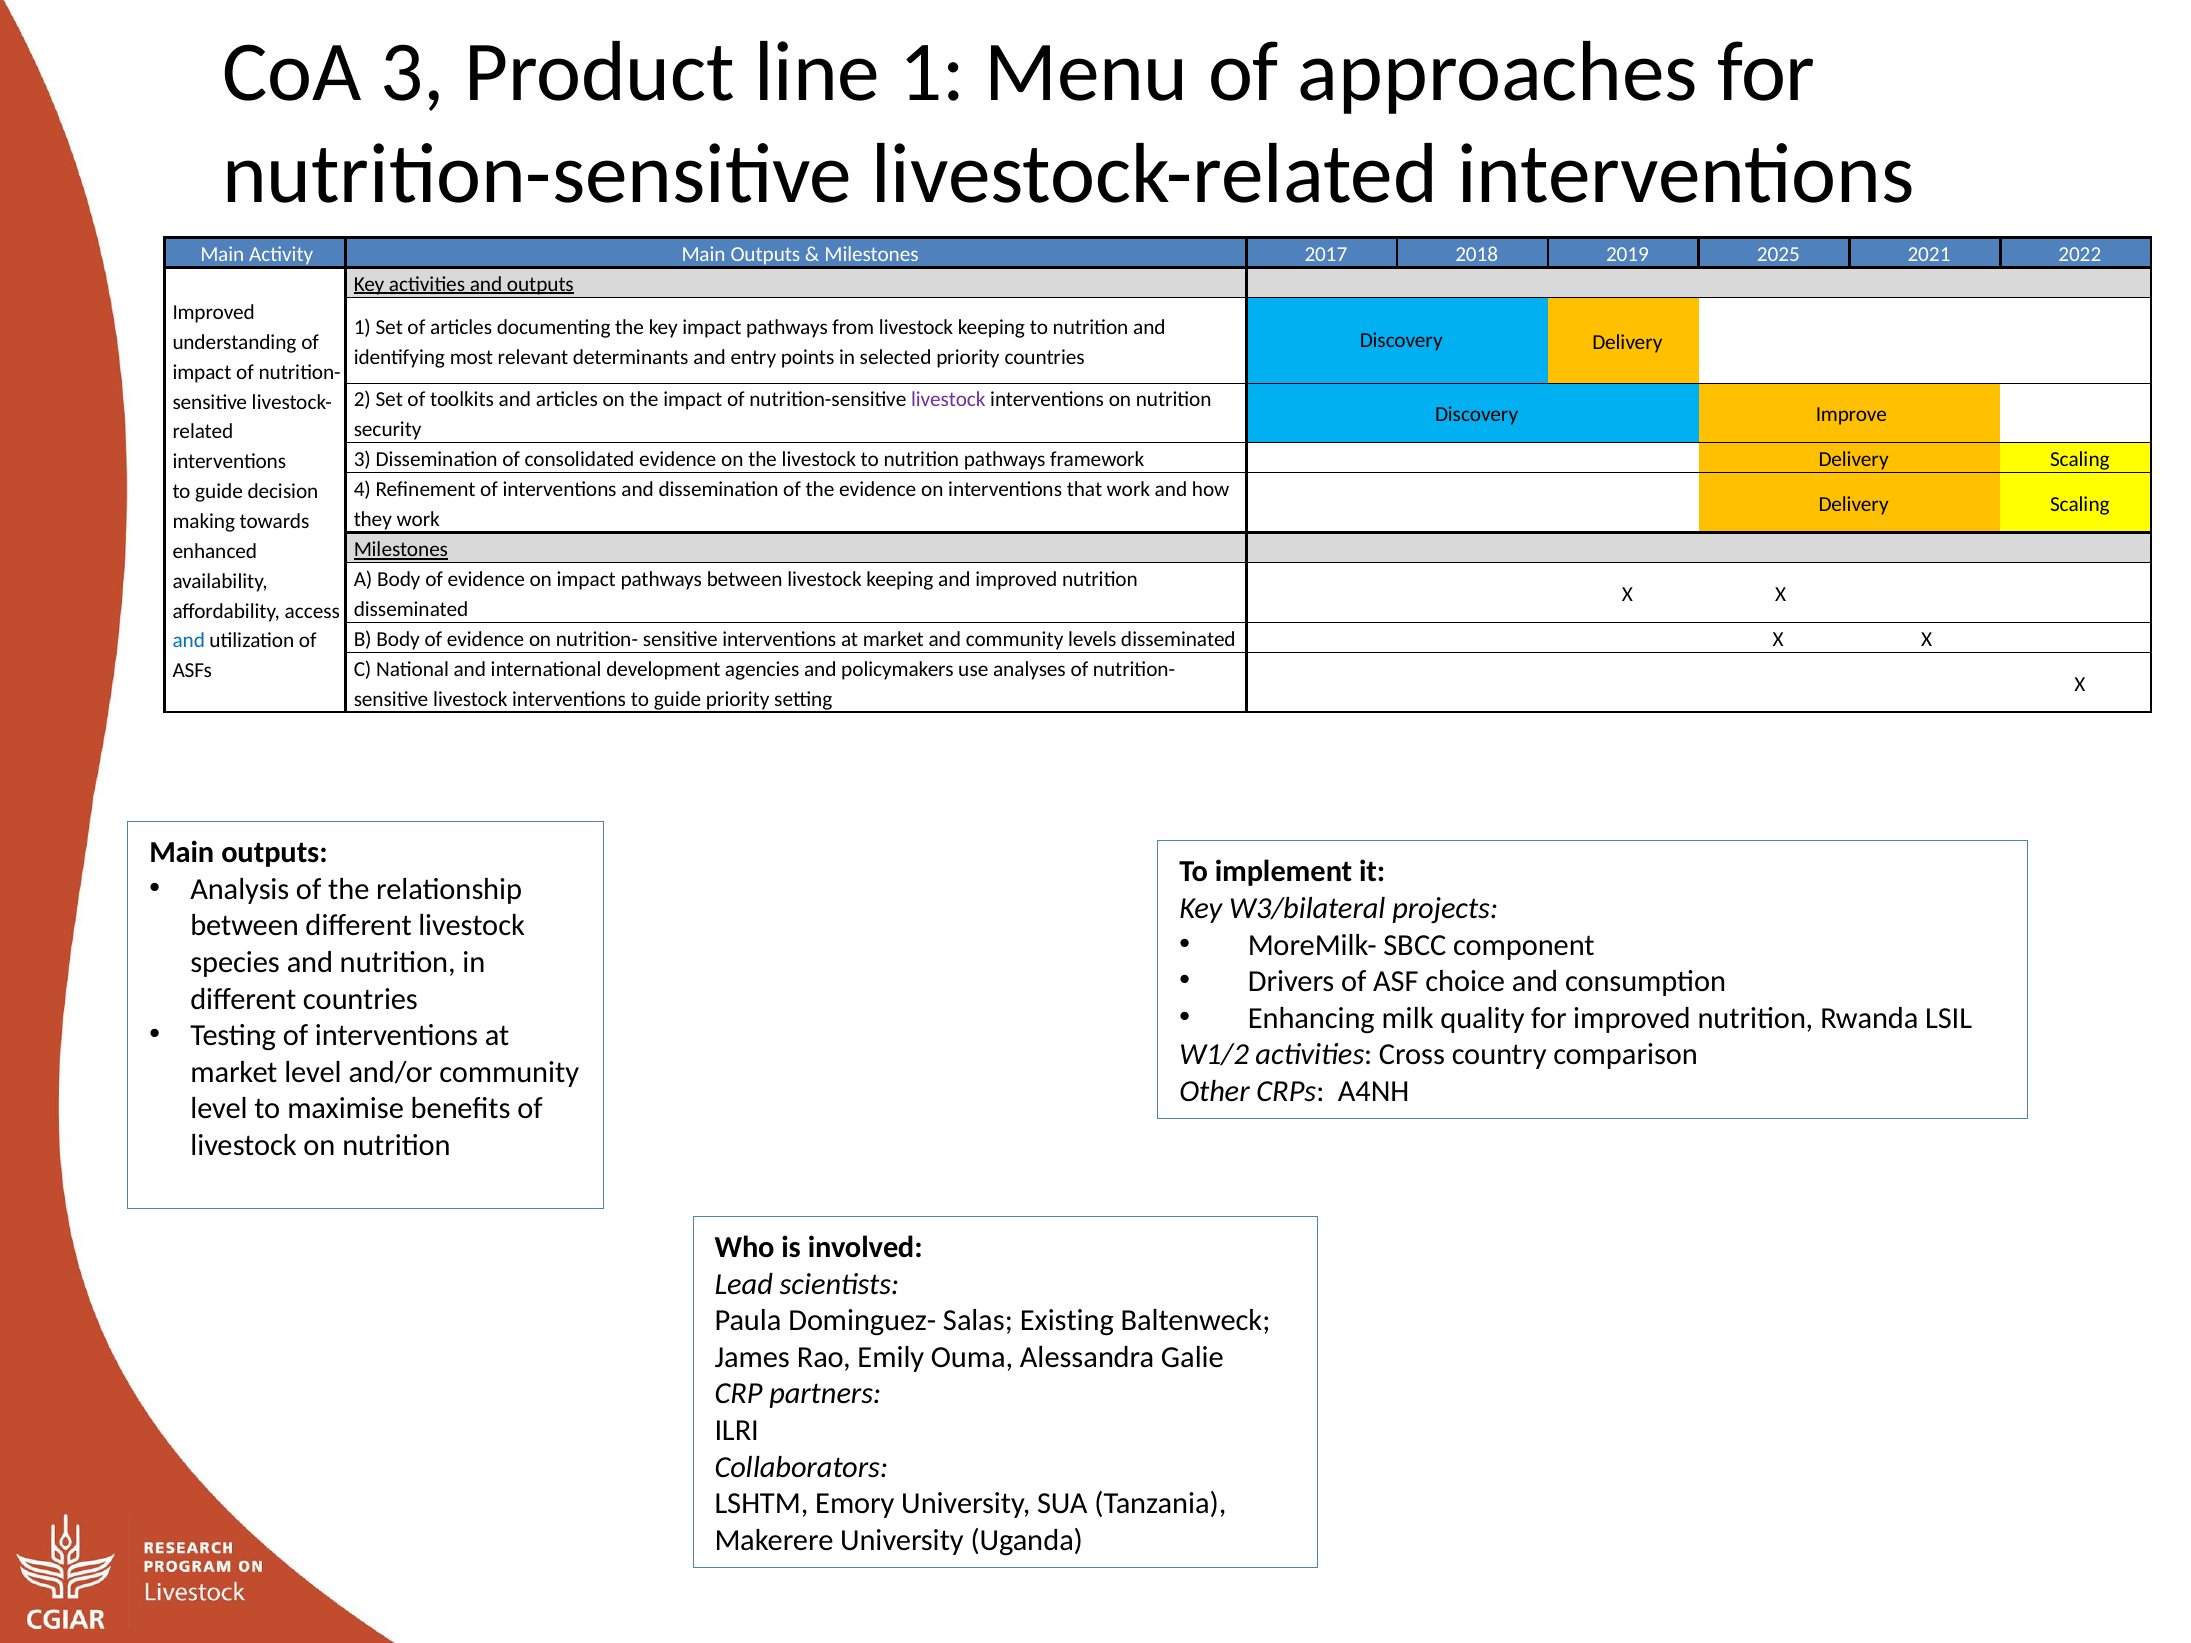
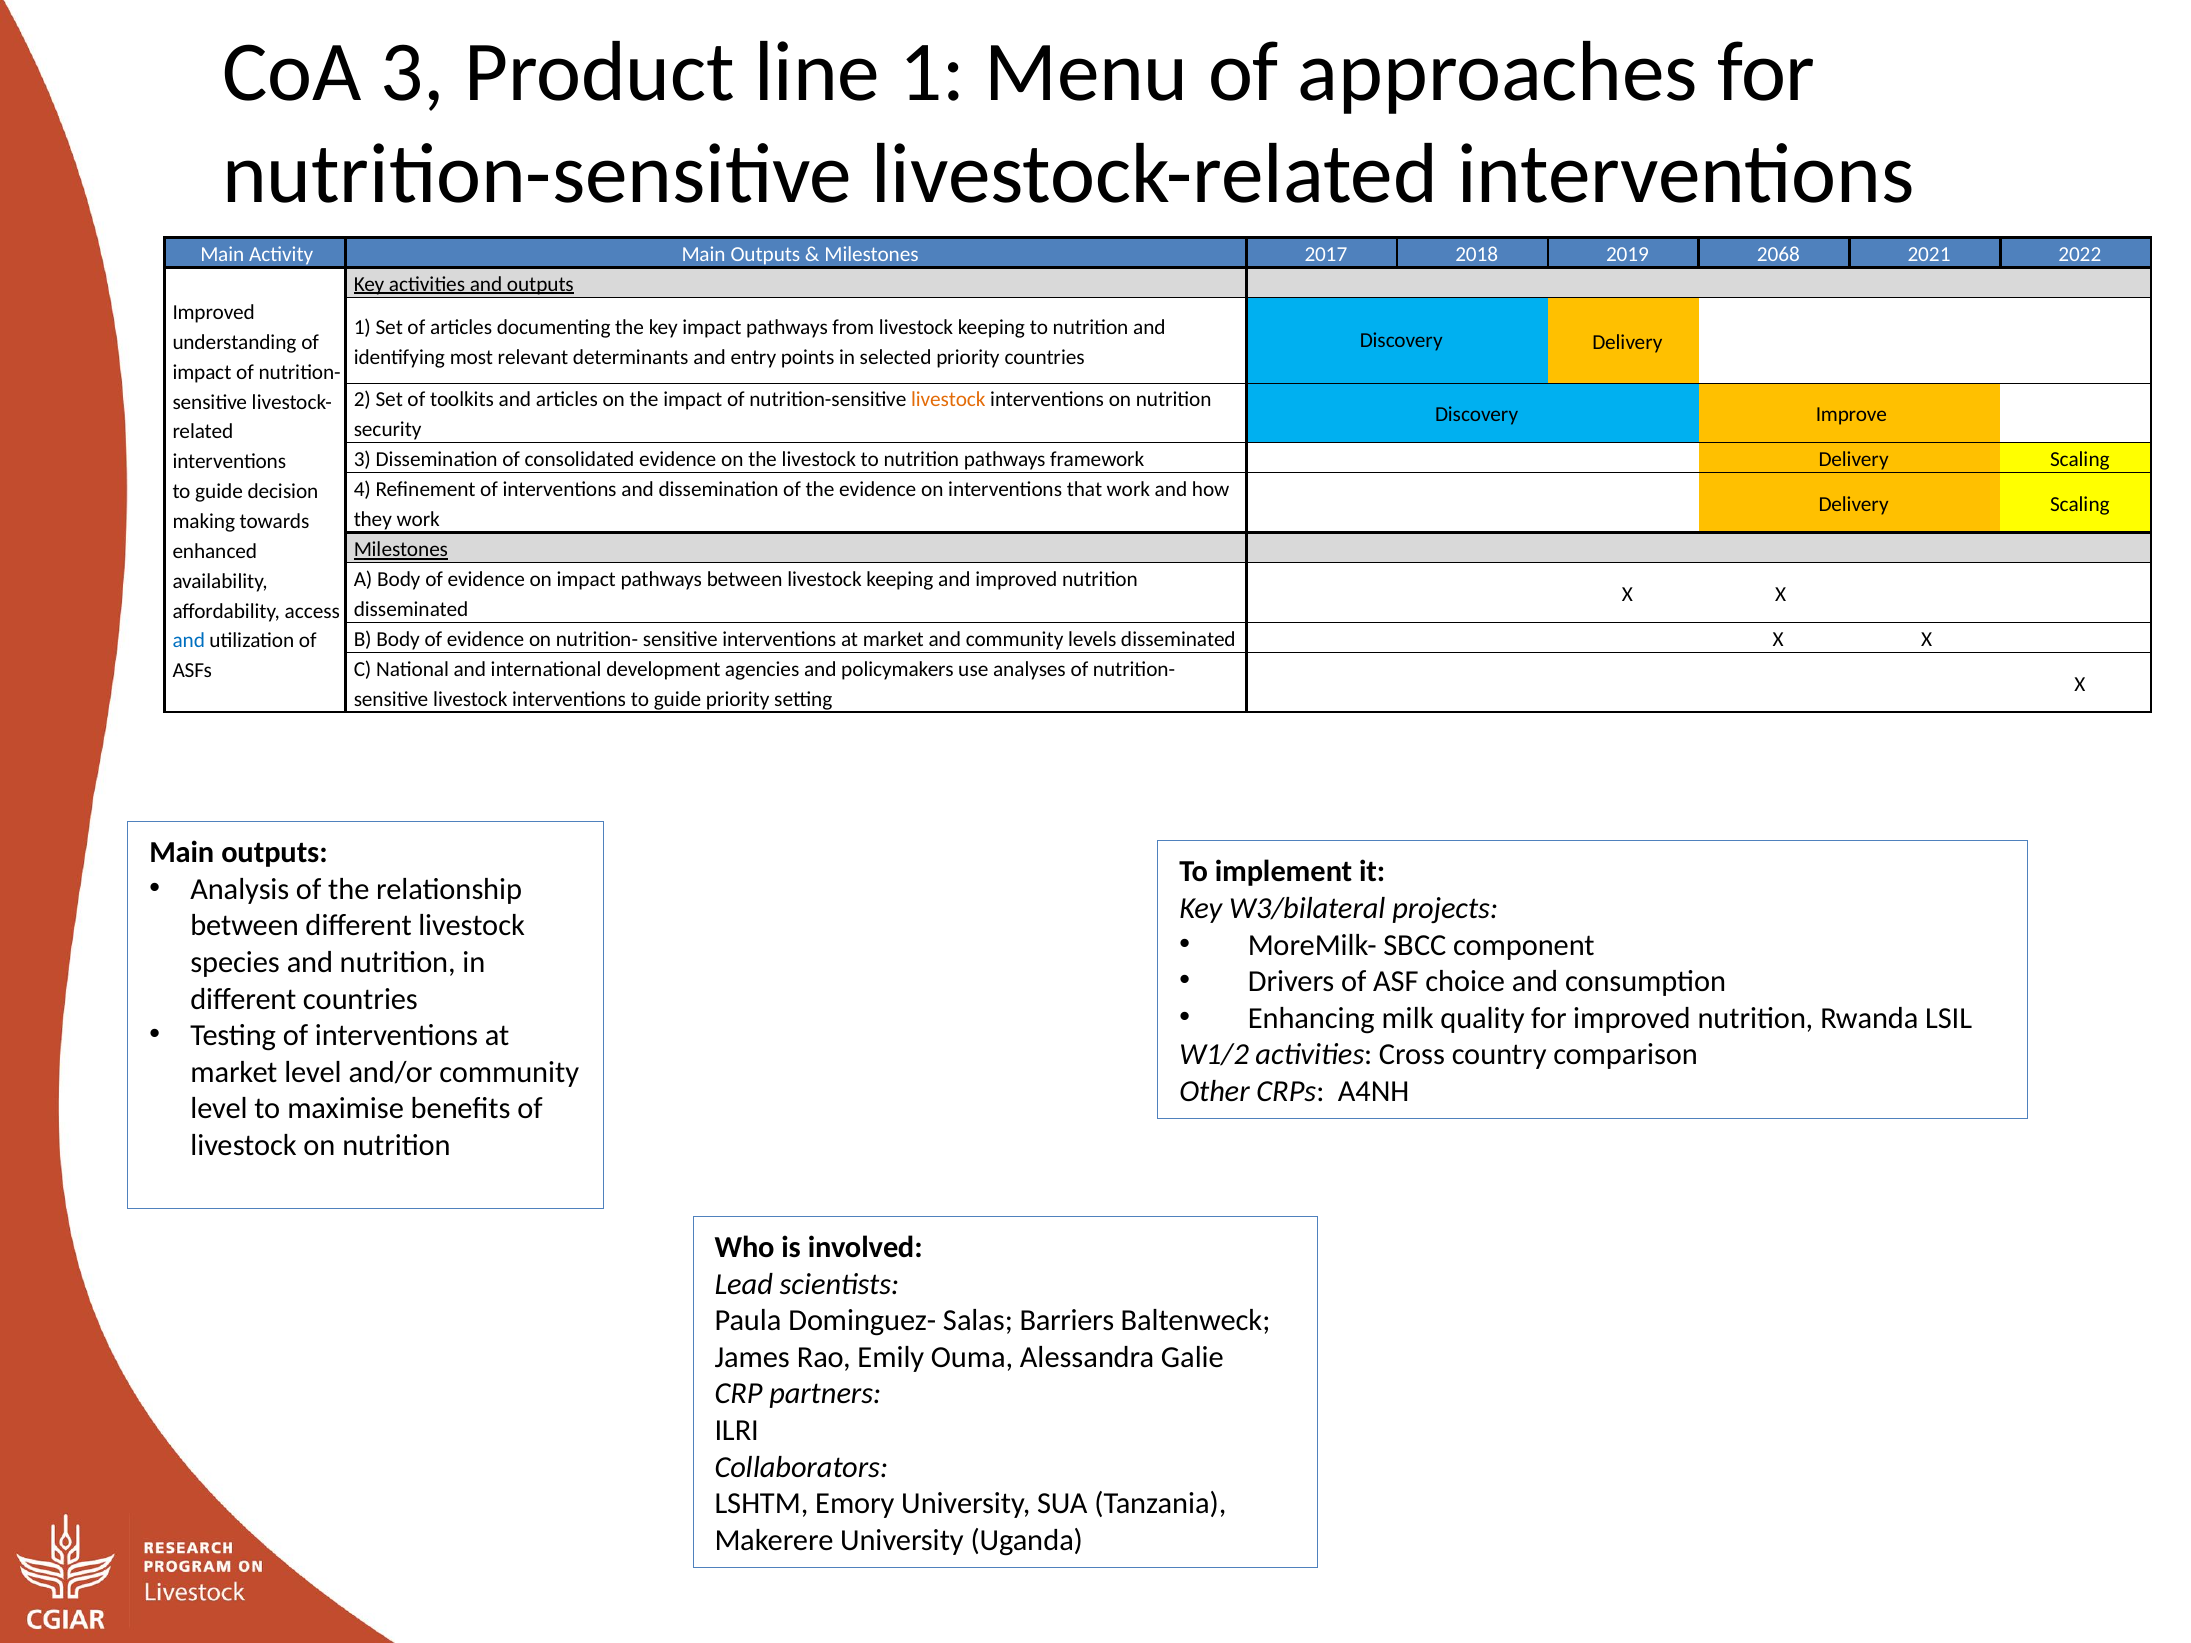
2025: 2025 -> 2068
livestock at (948, 400) colour: purple -> orange
Existing: Existing -> Barriers
